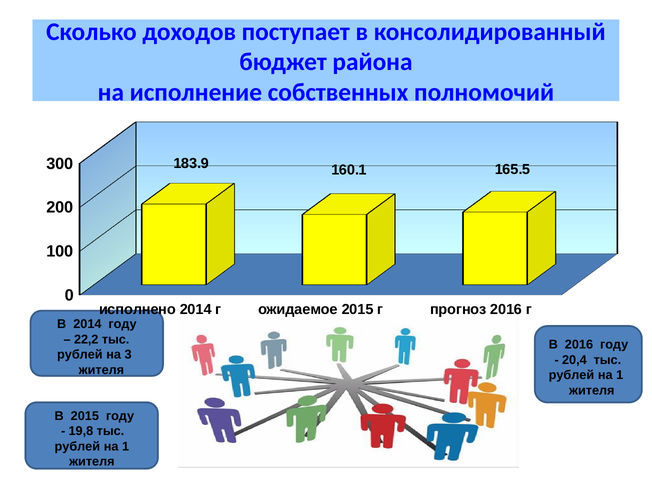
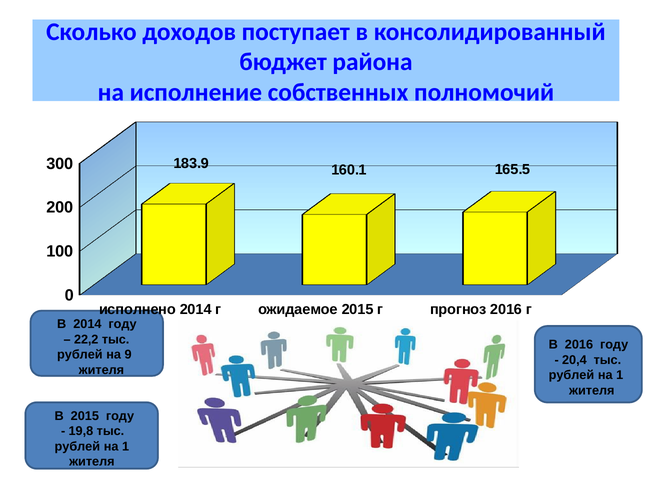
3: 3 -> 9
